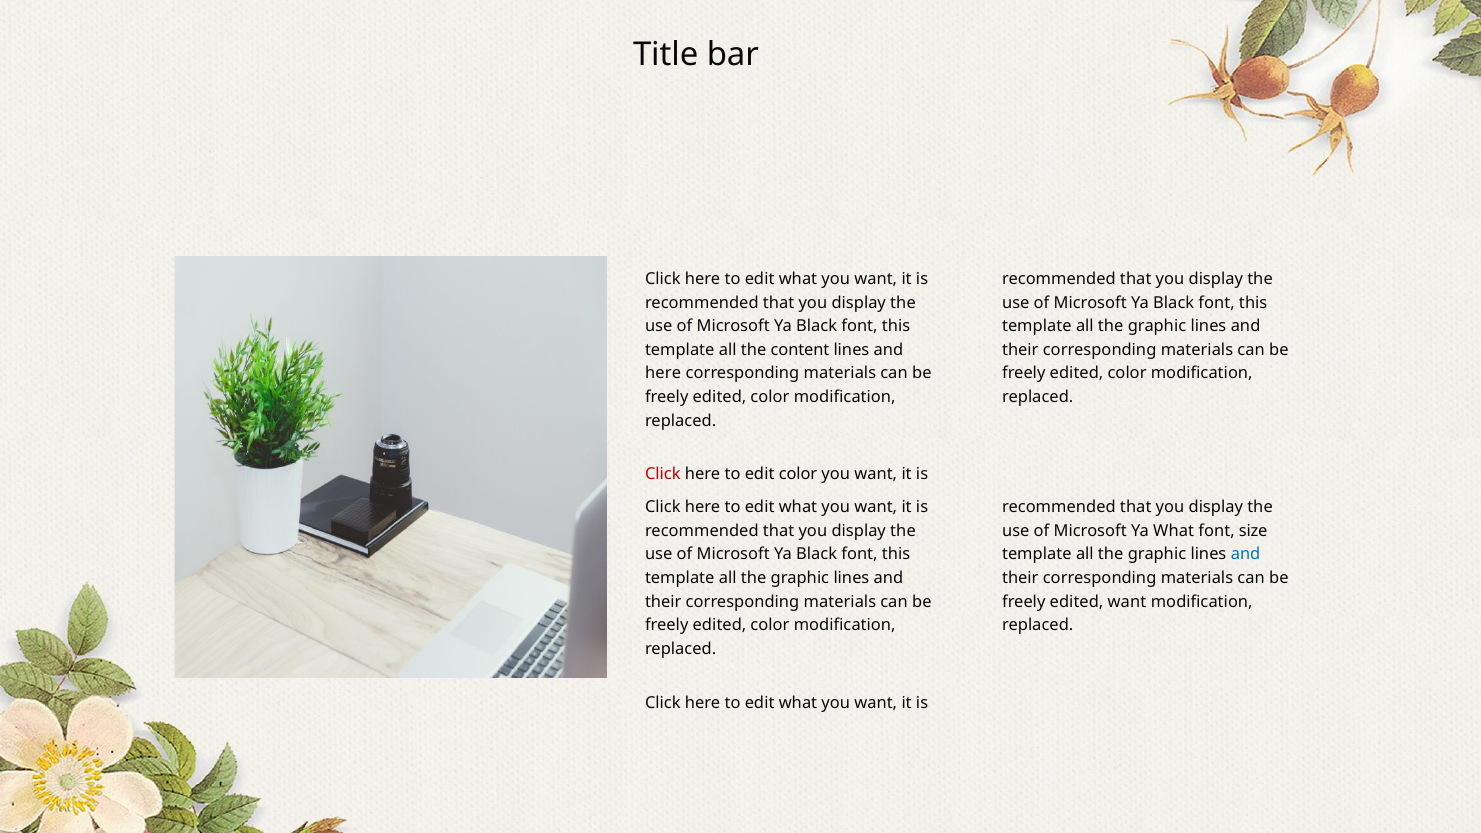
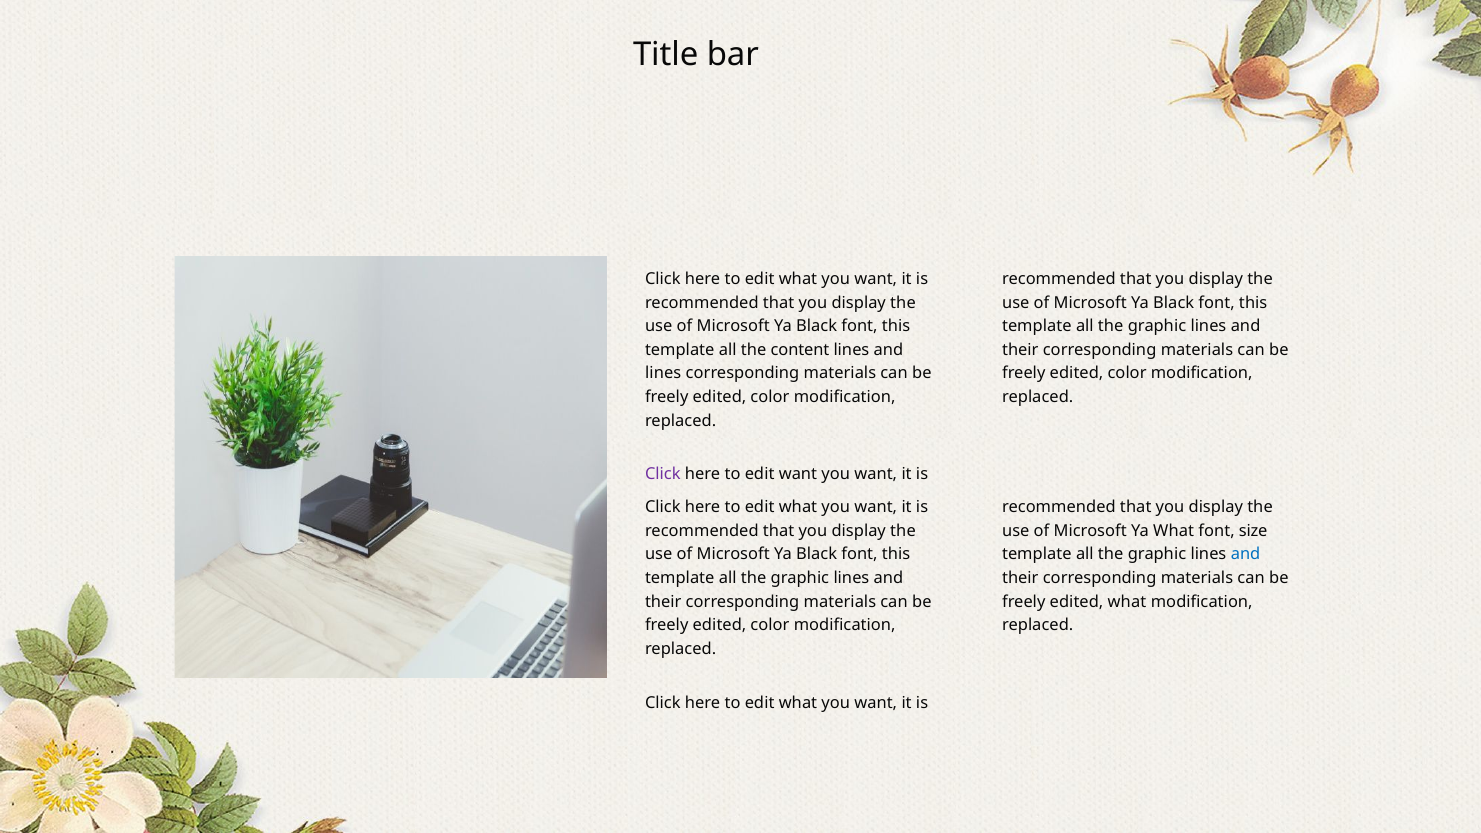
here at (663, 374): here -> lines
Click at (663, 475) colour: red -> purple
edit color: color -> want
edited want: want -> what
